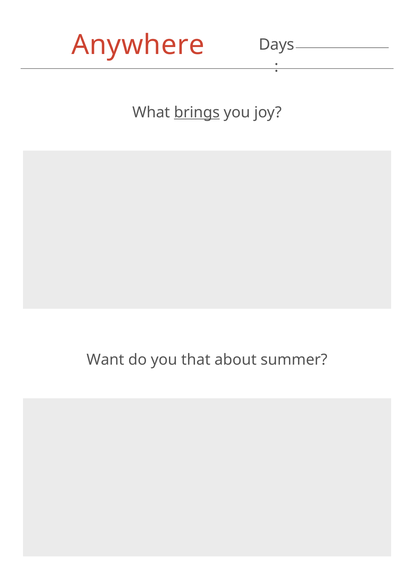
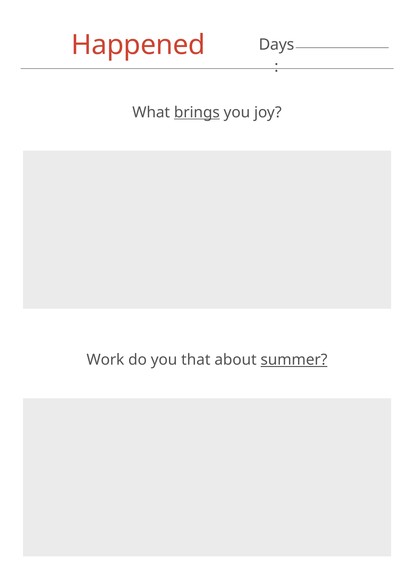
Anywhere: Anywhere -> Happened
Want: Want -> Work
summer underline: none -> present
